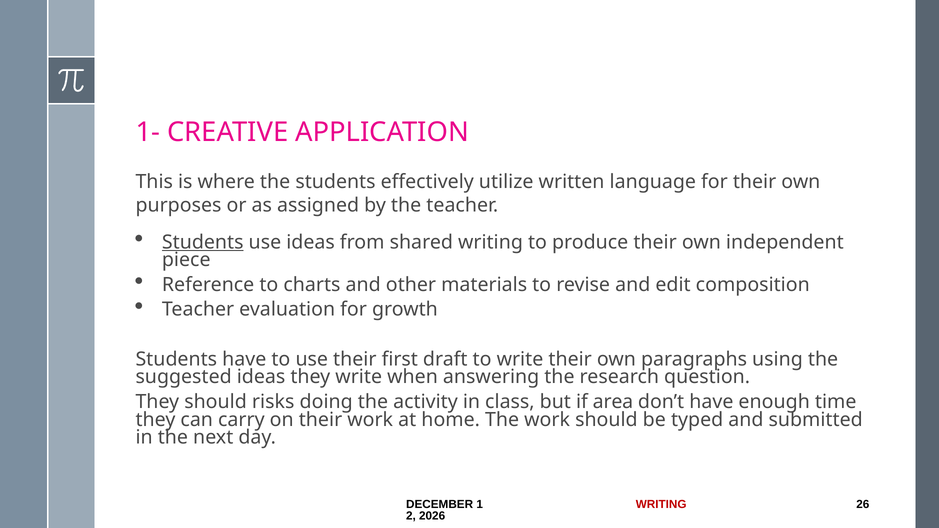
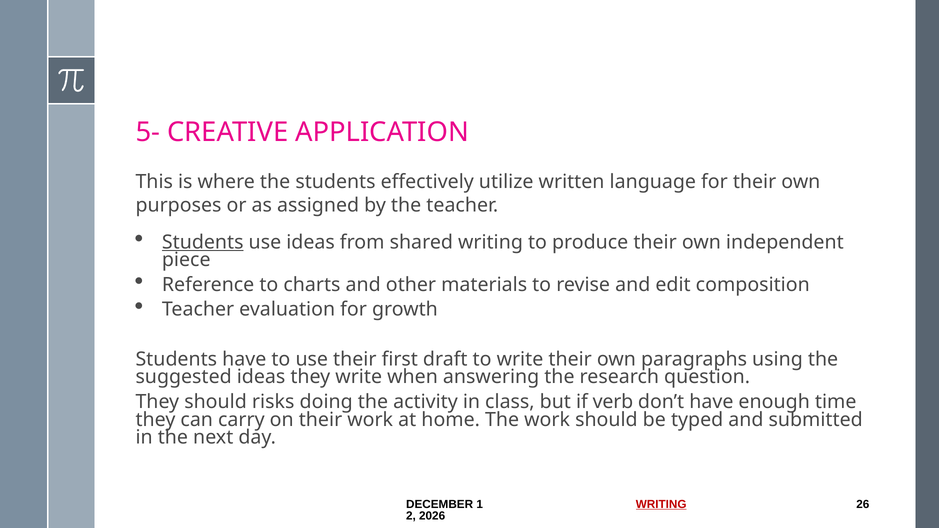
1-: 1- -> 5-
area: area -> verb
WRITING at (661, 504) underline: none -> present
